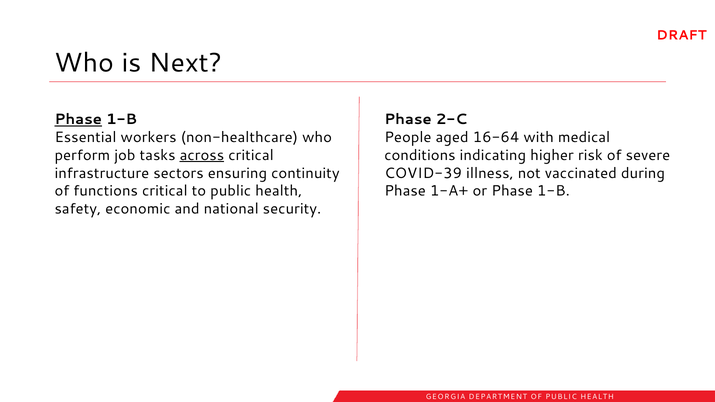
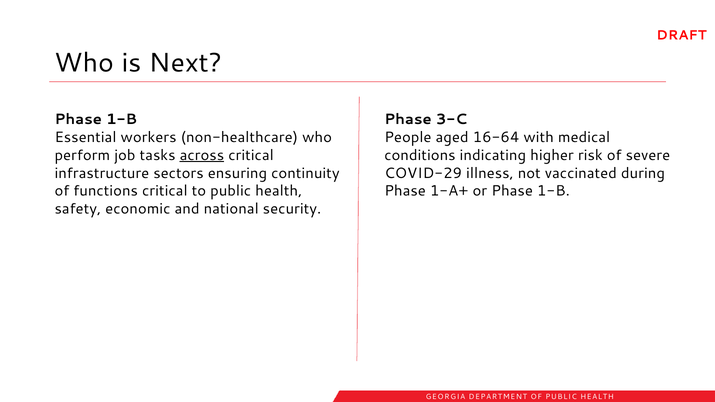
Phase at (78, 120) underline: present -> none
2-C: 2-C -> 3-C
COVID-39: COVID-39 -> COVID-29
